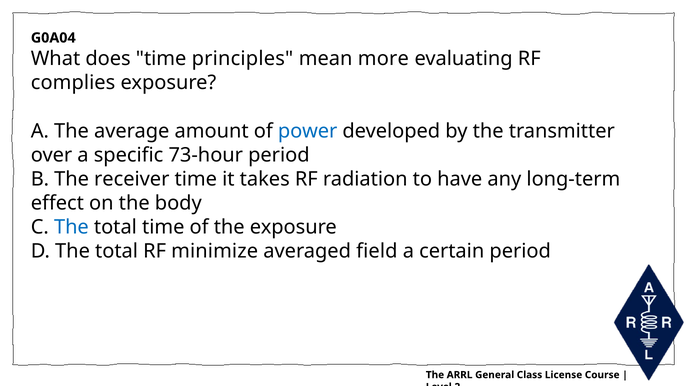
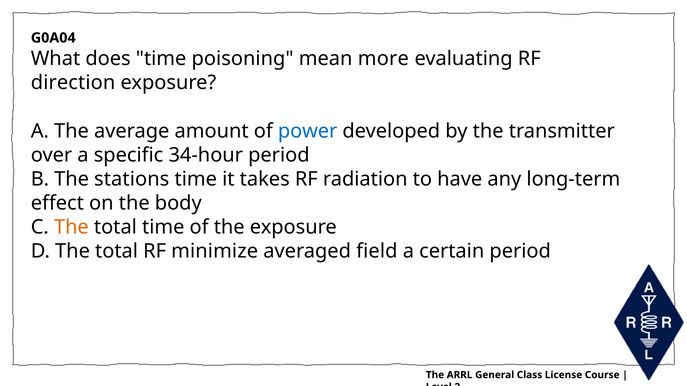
principles: principles -> poisoning
complies: complies -> direction
73-hour: 73-hour -> 34-hour
receiver: receiver -> stations
The at (71, 227) colour: blue -> orange
